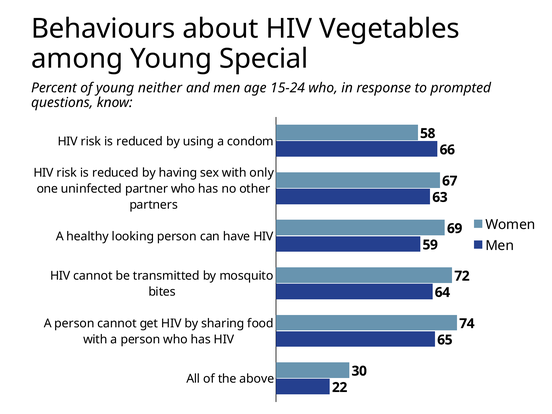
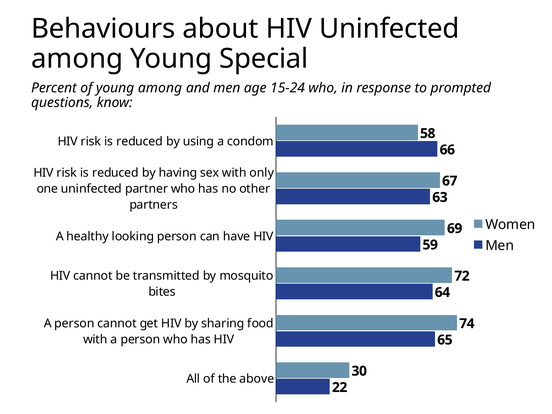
HIV Vegetables: Vegetables -> Uninfected
young neither: neither -> among
